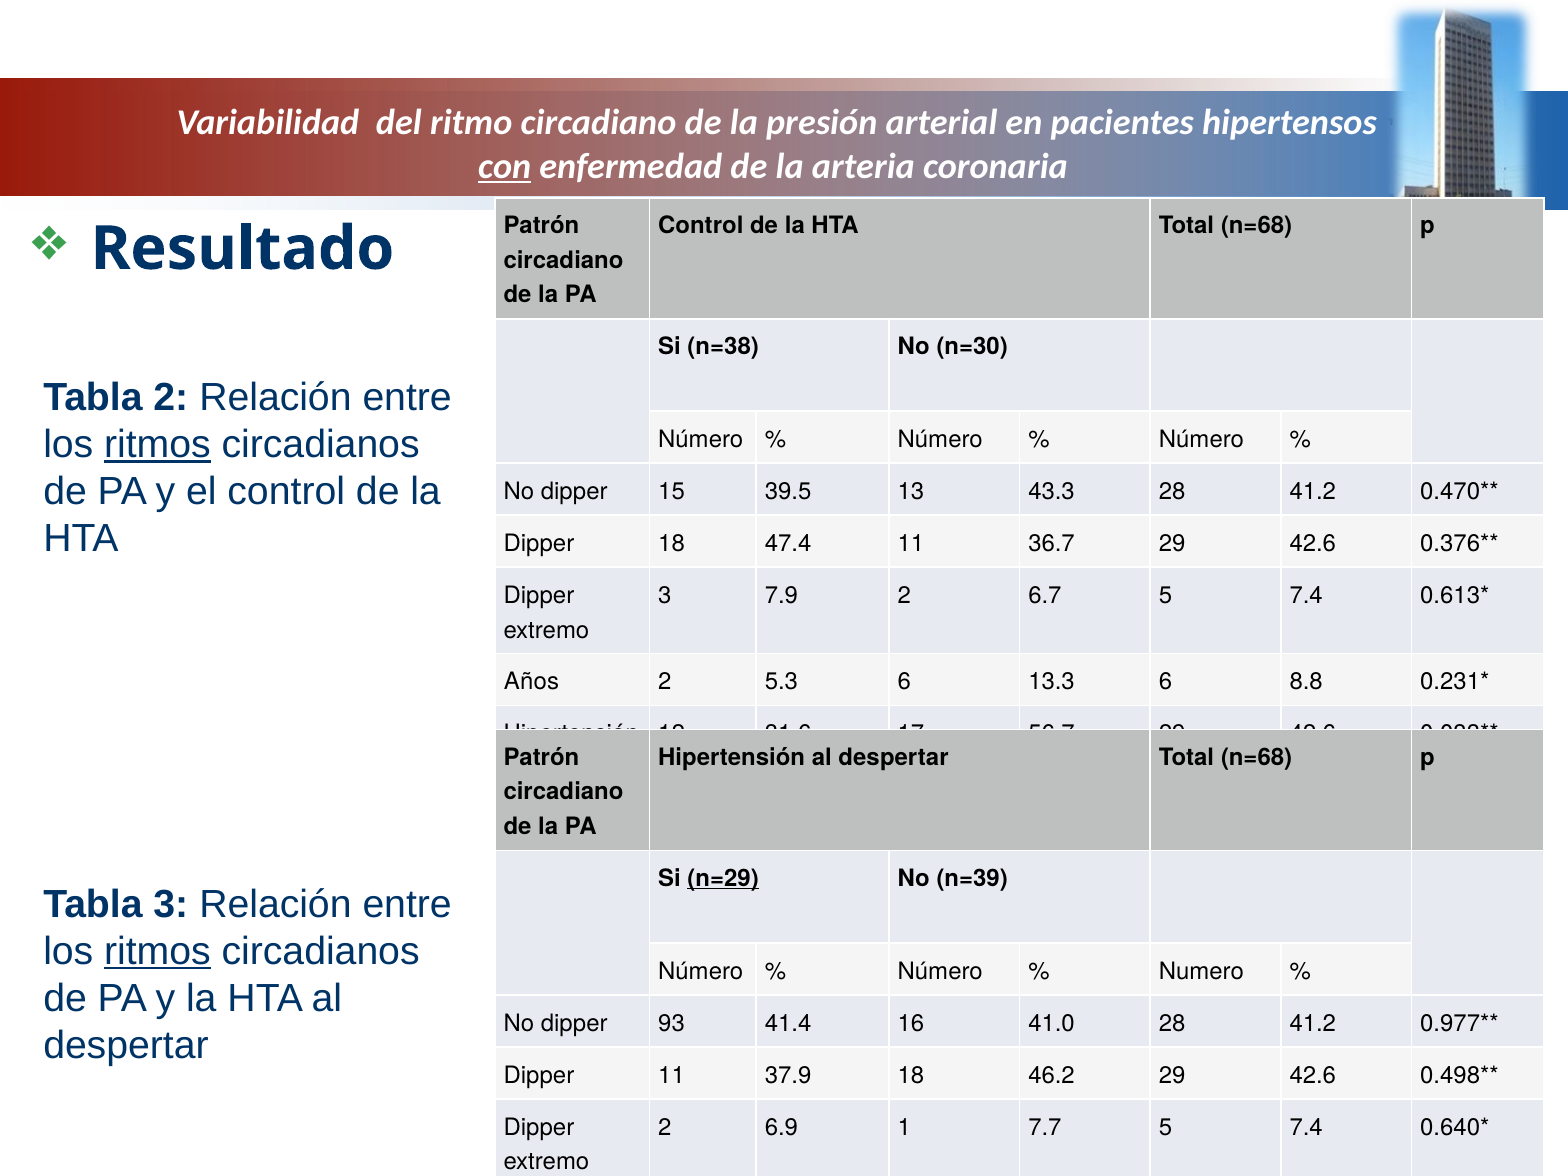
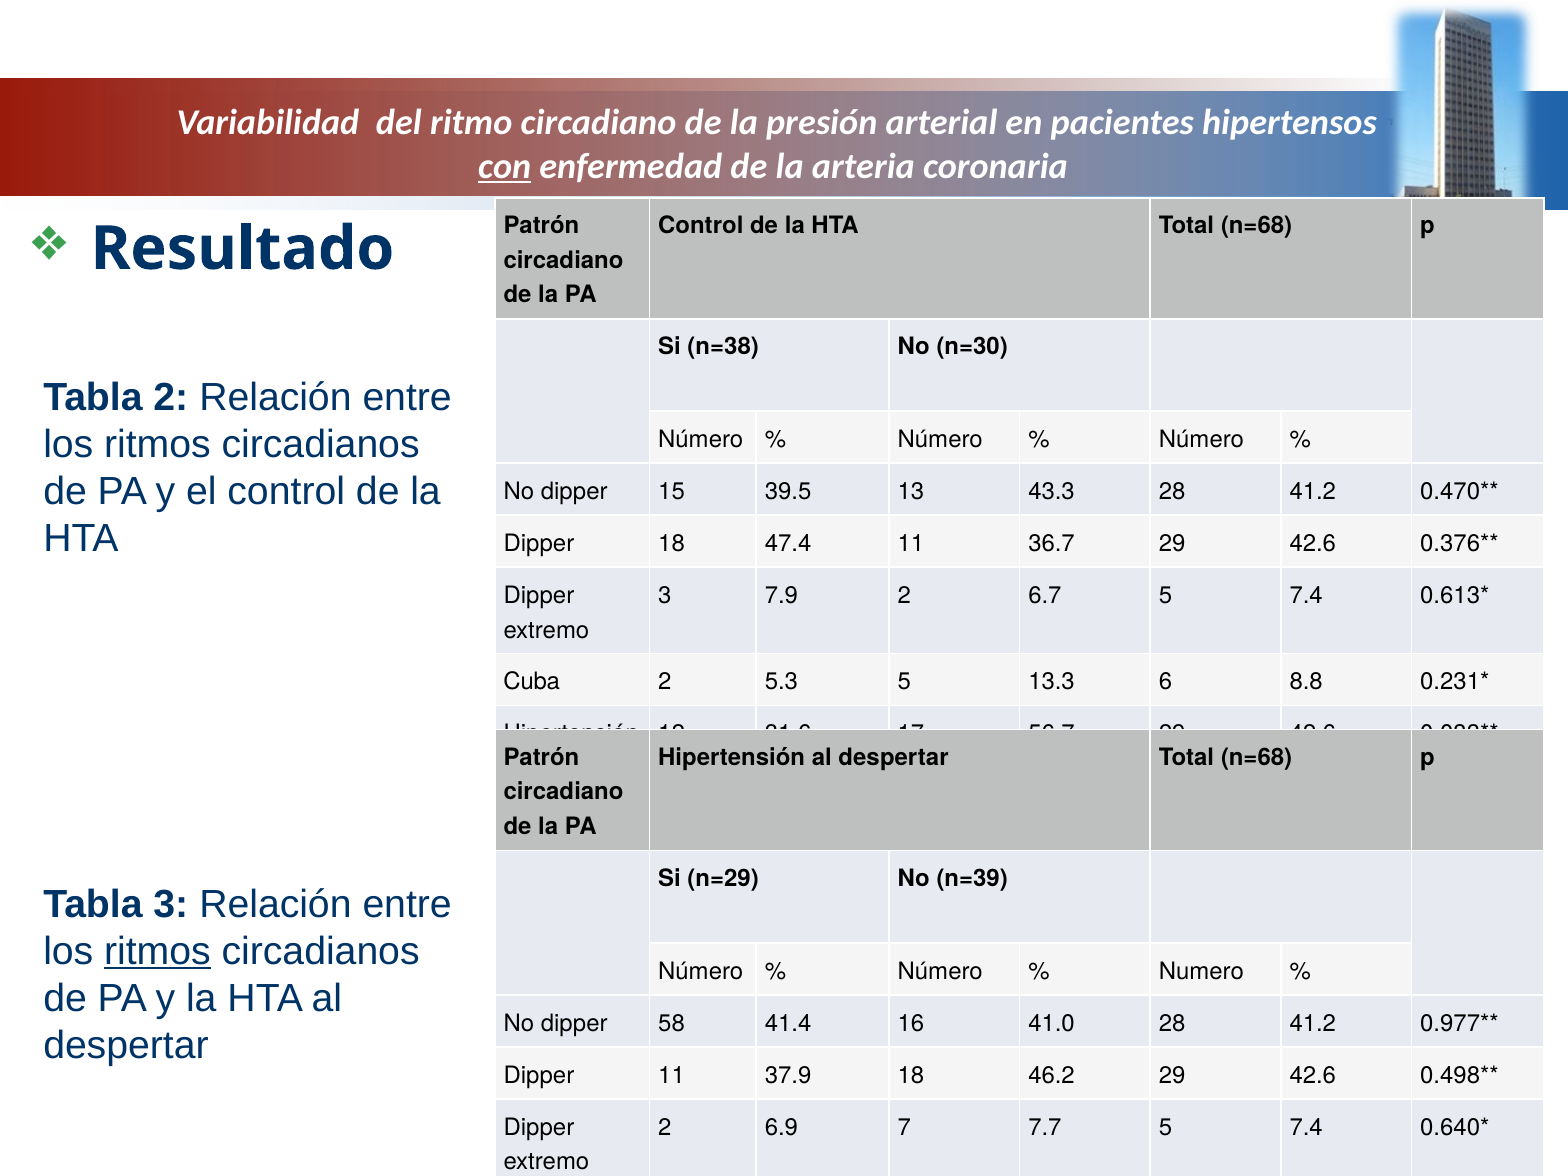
ritmos at (157, 444) underline: present -> none
Años: Años -> Cuba
5.3 6: 6 -> 5
n=29 underline: present -> none
93: 93 -> 58
1: 1 -> 7
